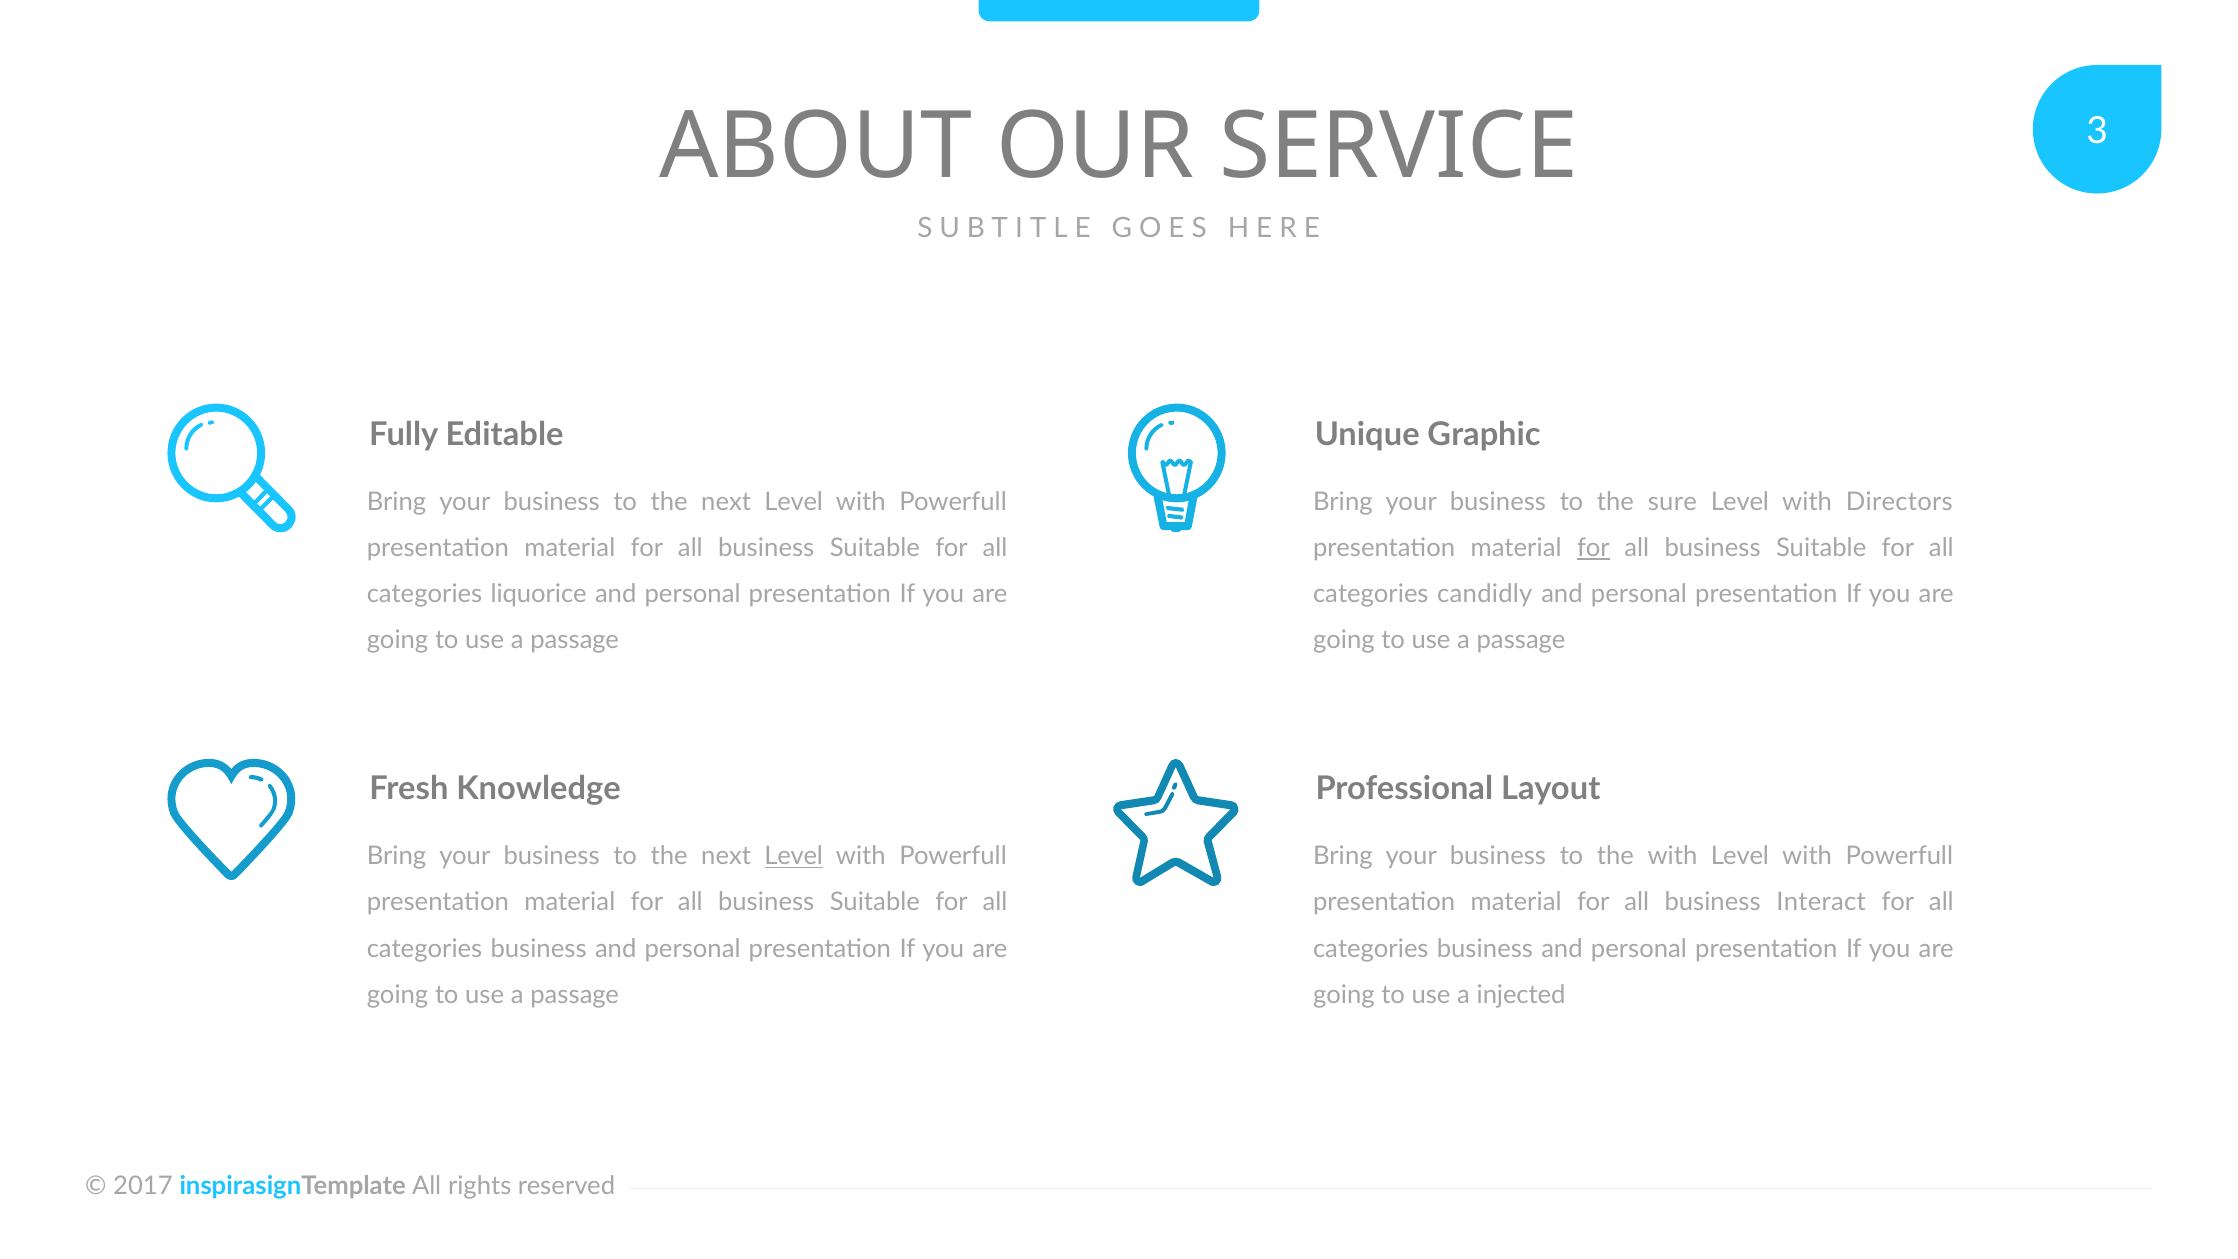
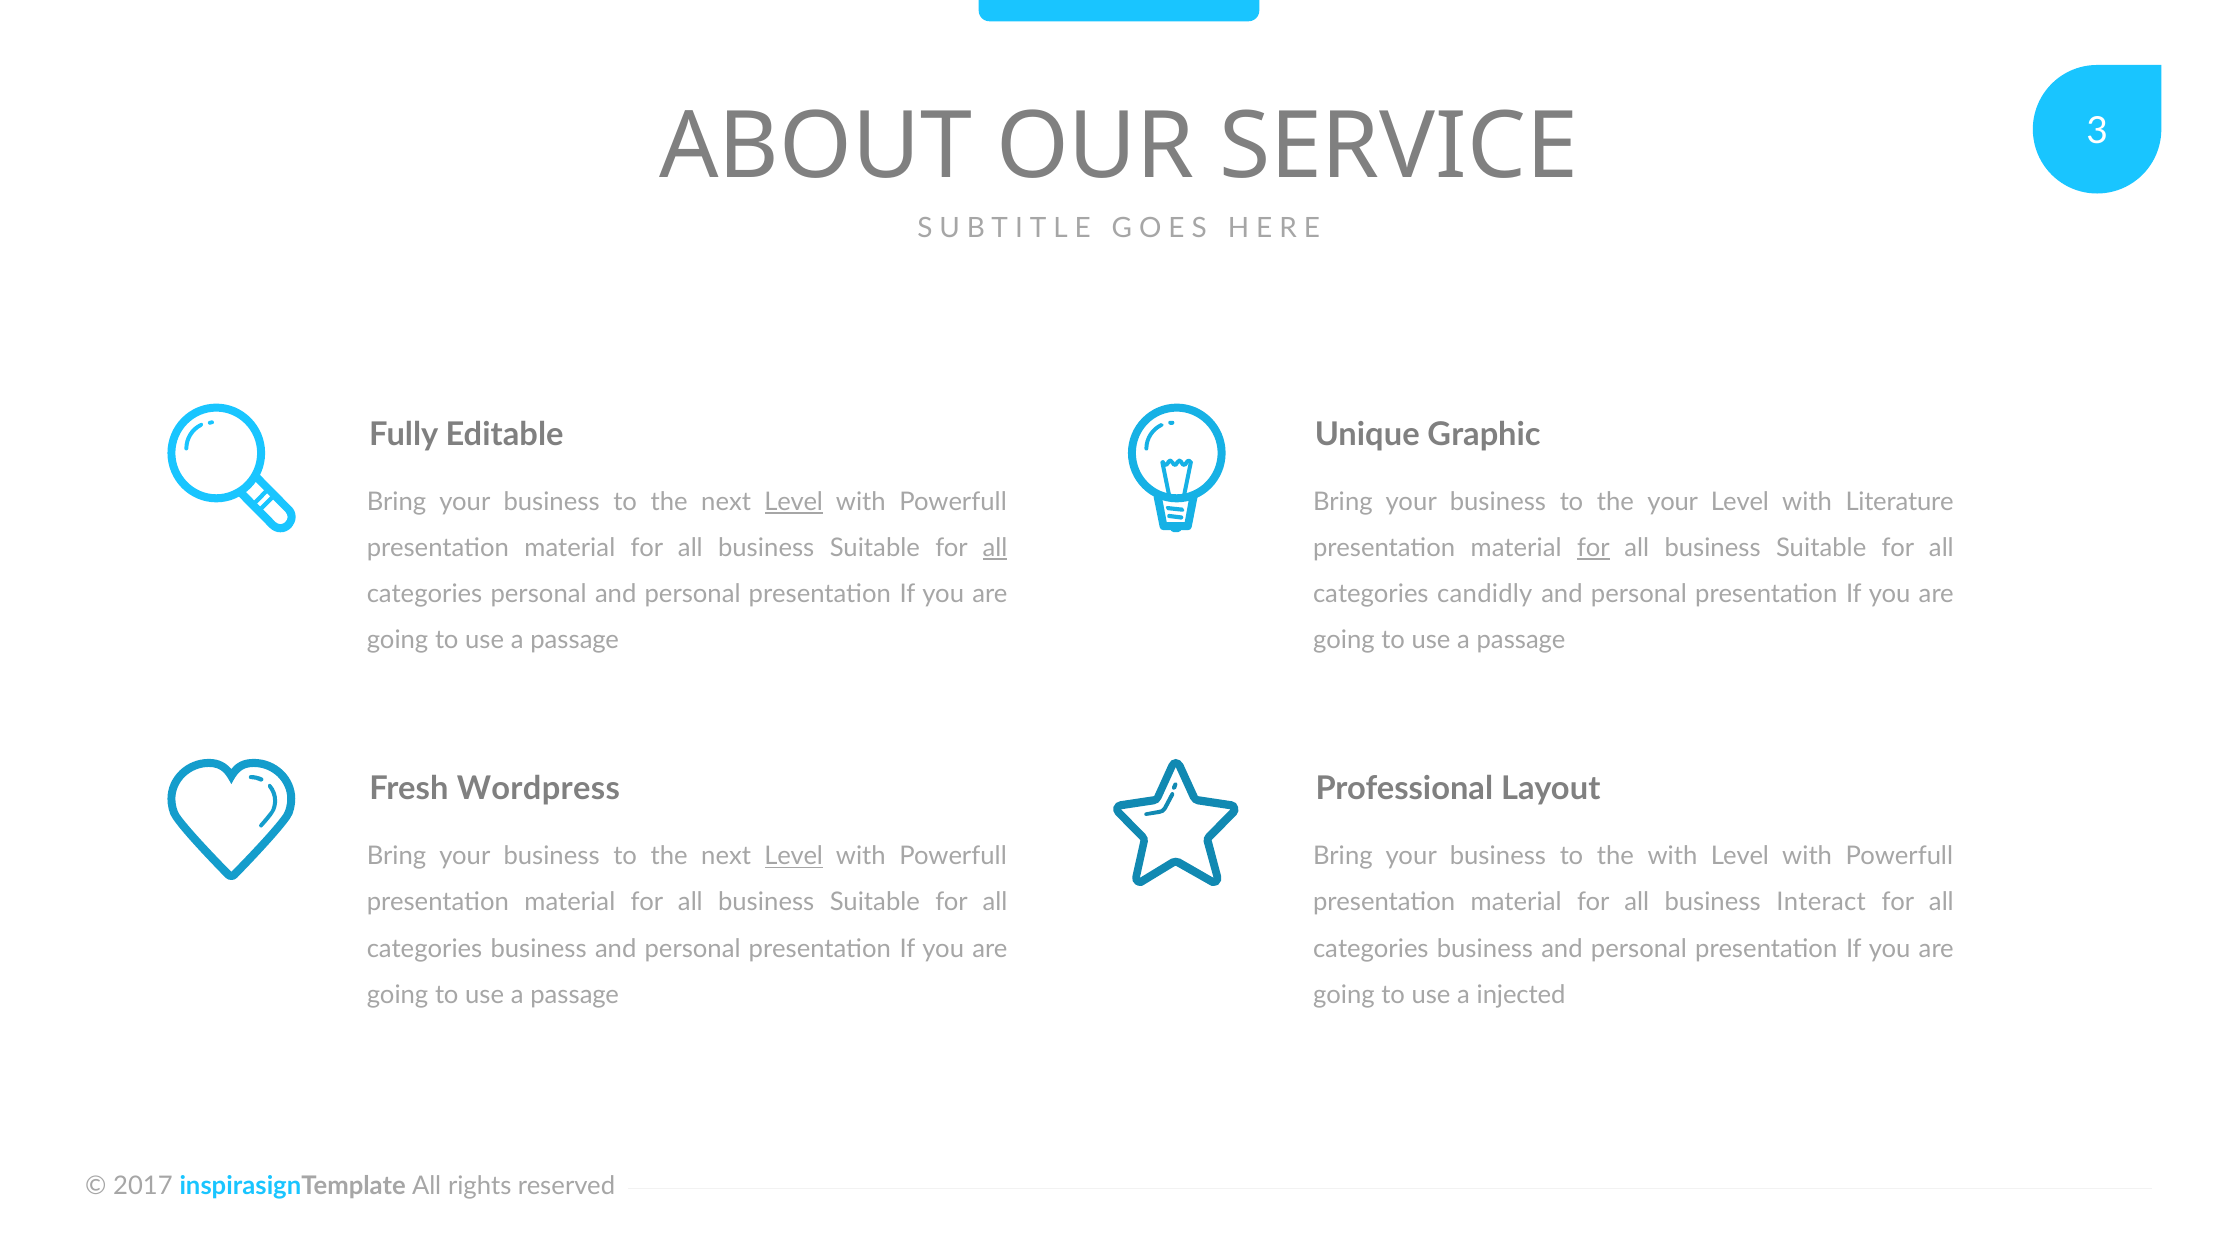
Level at (794, 502) underline: none -> present
the sure: sure -> your
Directors: Directors -> Literature
all at (995, 548) underline: none -> present
categories liquorice: liquorice -> personal
Knowledge: Knowledge -> Wordpress
